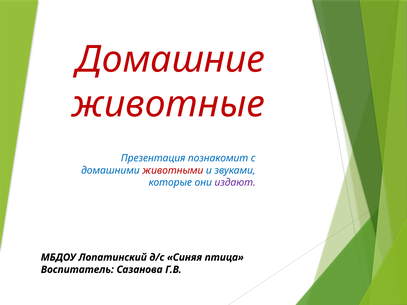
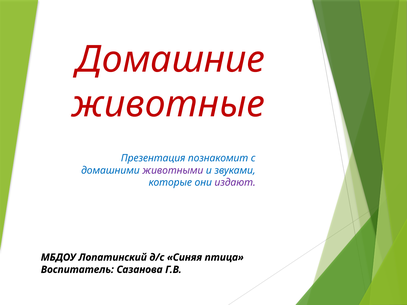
животными colour: red -> purple
